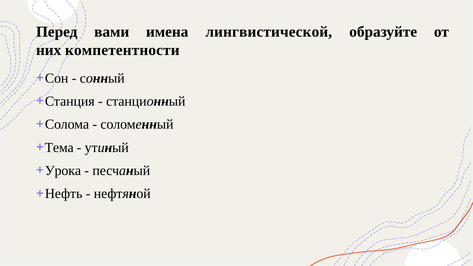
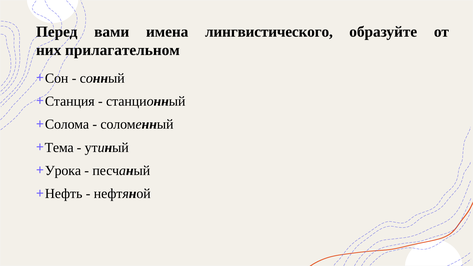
лингвистической: лингвистической -> лингвистического
компетентности: компетентности -> прилагательном
